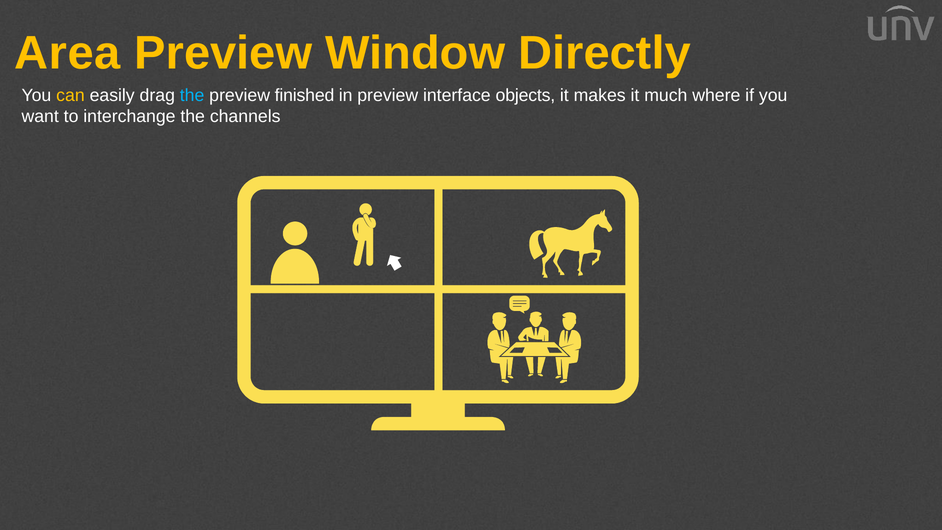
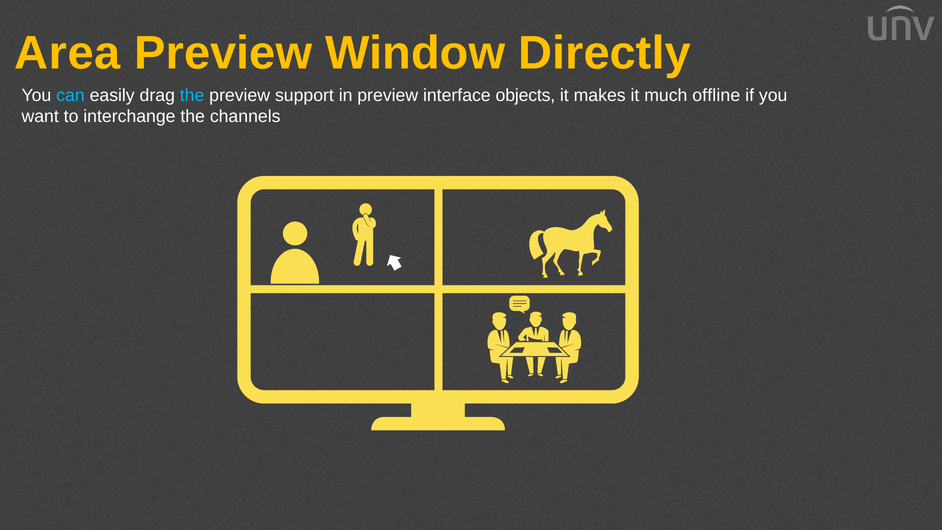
can colour: yellow -> light blue
finished: finished -> support
where: where -> offline
